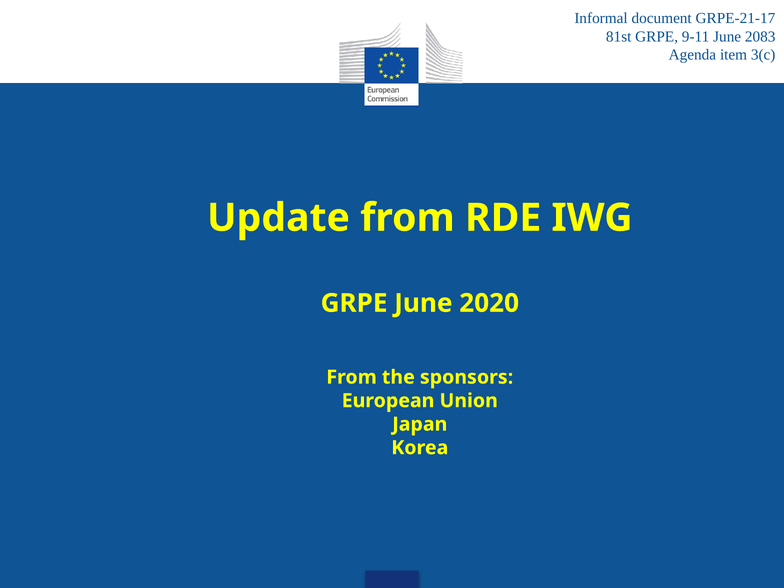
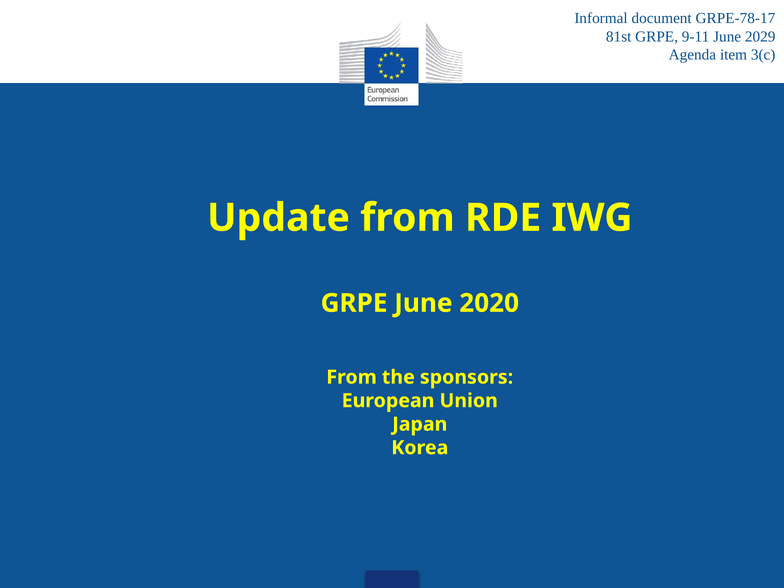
GRPE-21-17: GRPE-21-17 -> GRPE-78-17
2083: 2083 -> 2029
